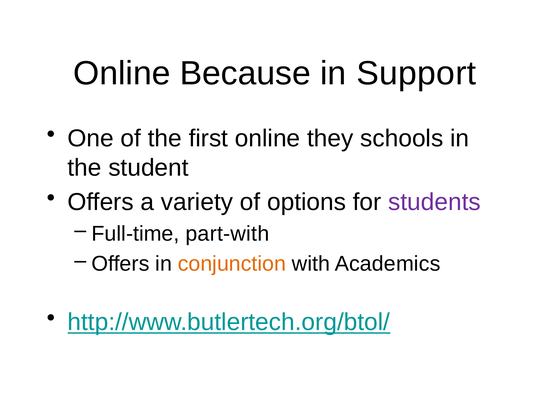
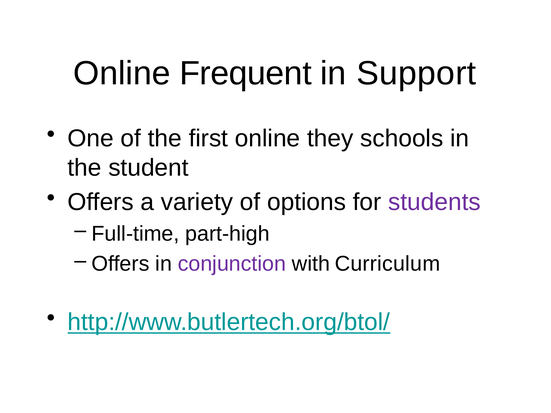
Because: Because -> Frequent
part-with: part-with -> part-high
conjunction colour: orange -> purple
Academics: Academics -> Curriculum
